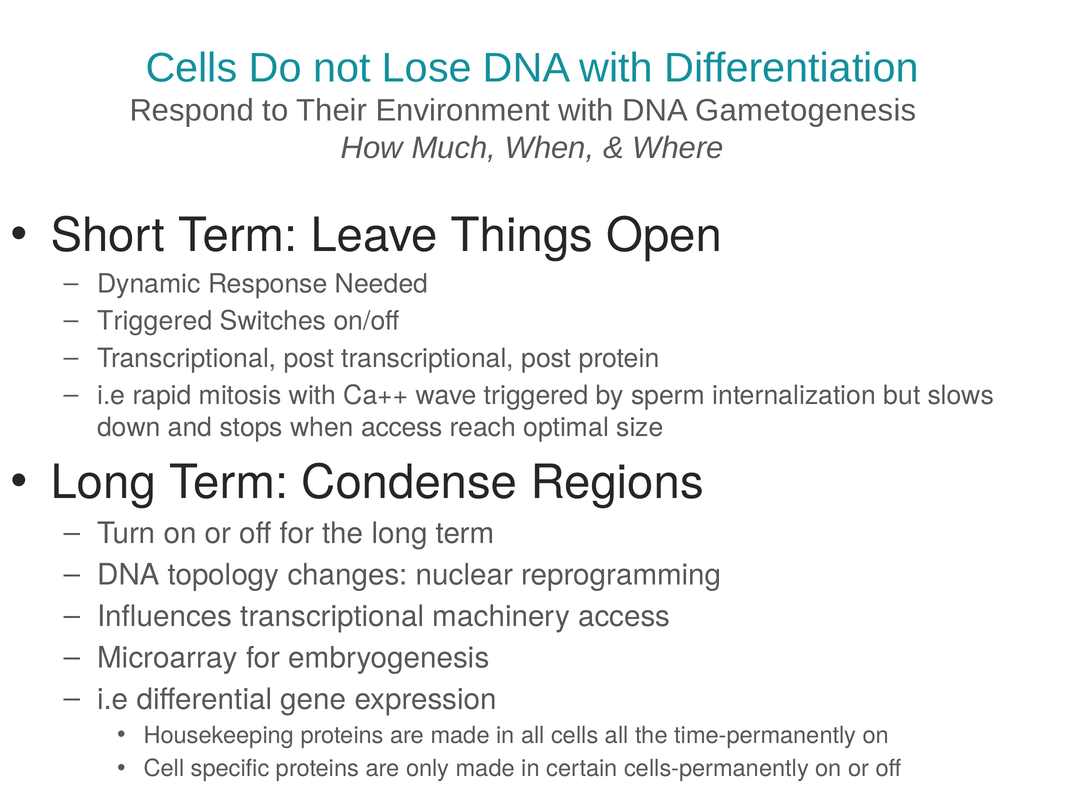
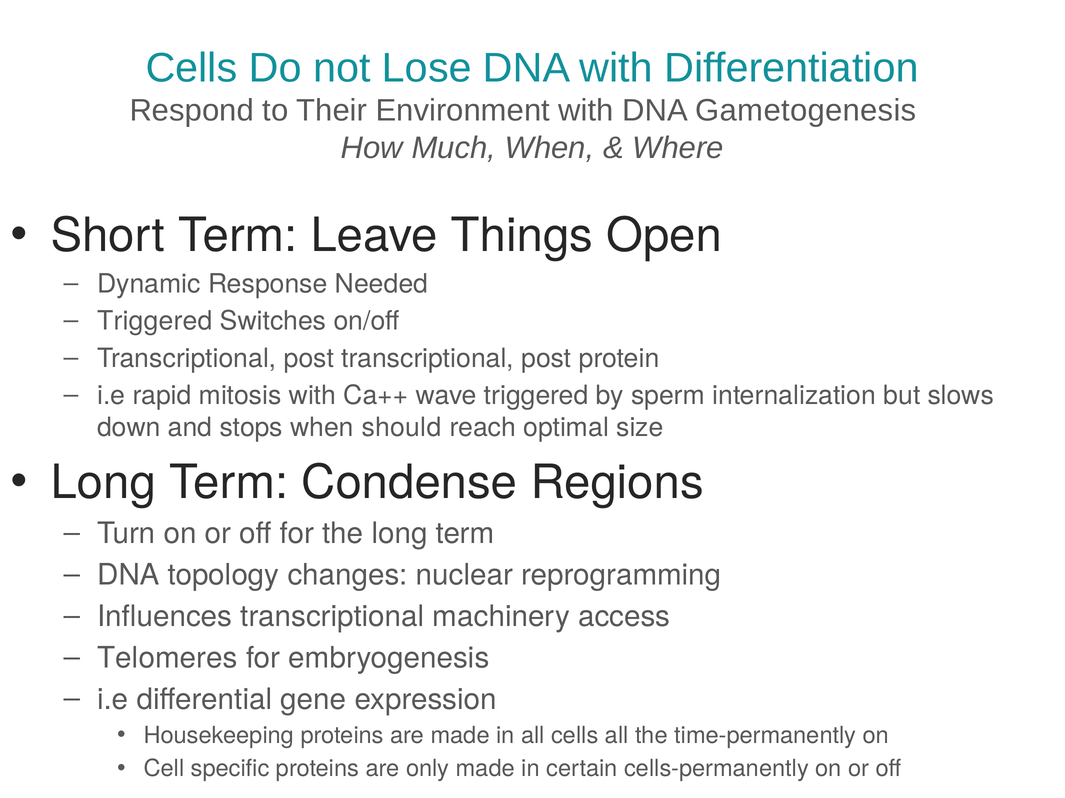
when access: access -> should
Microarray: Microarray -> Telomeres
